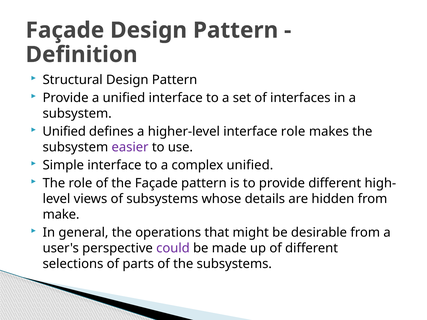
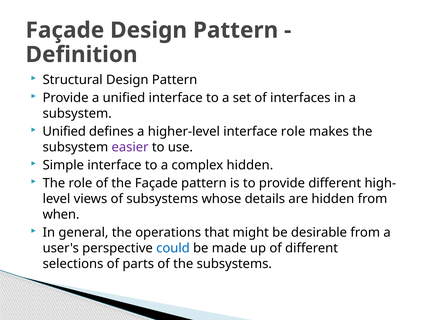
complex unified: unified -> hidden
make: make -> when
could colour: purple -> blue
